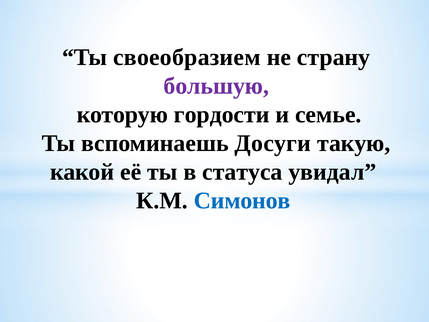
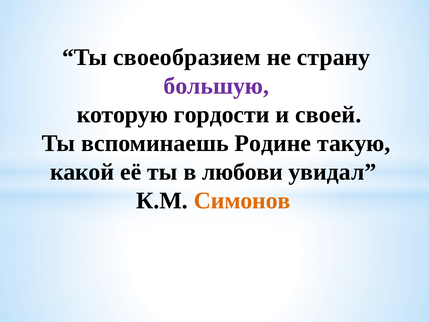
семье: семье -> своей
Досуги: Досуги -> Родине
статуса: статуса -> любови
Симонов colour: blue -> orange
